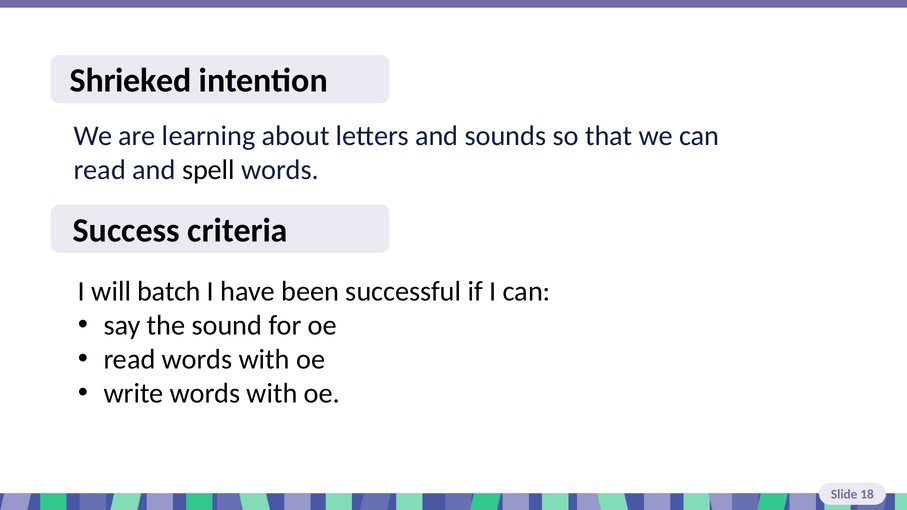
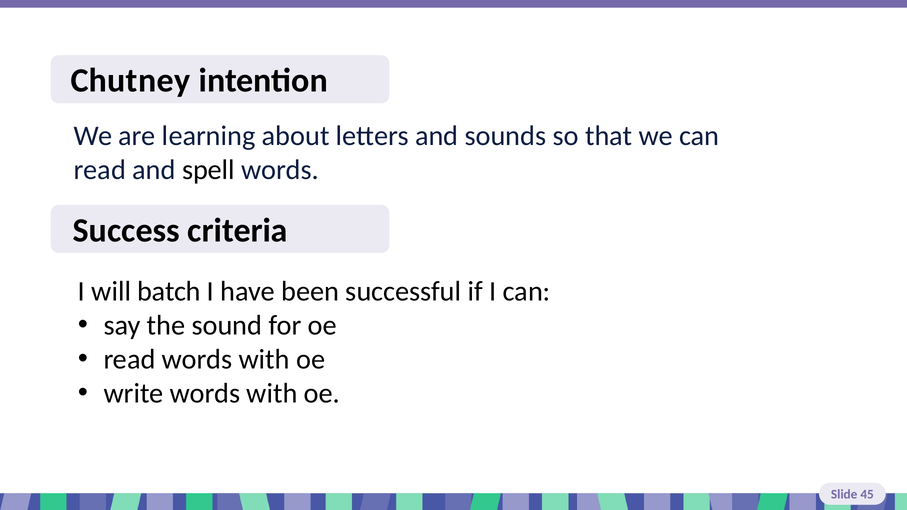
Shrieked: Shrieked -> Chutney
18: 18 -> 45
